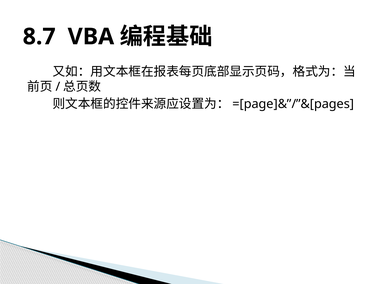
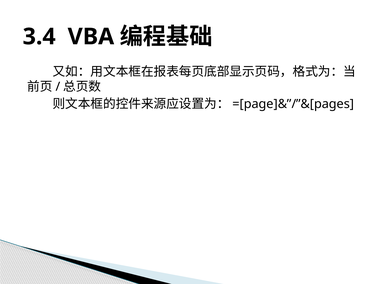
8.7: 8.7 -> 3.4
